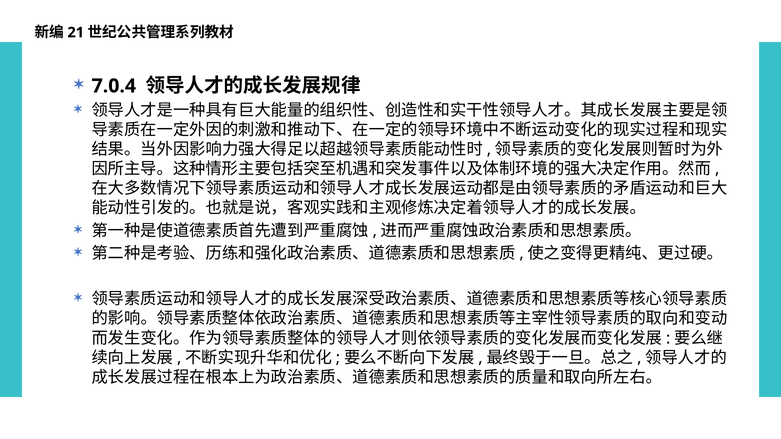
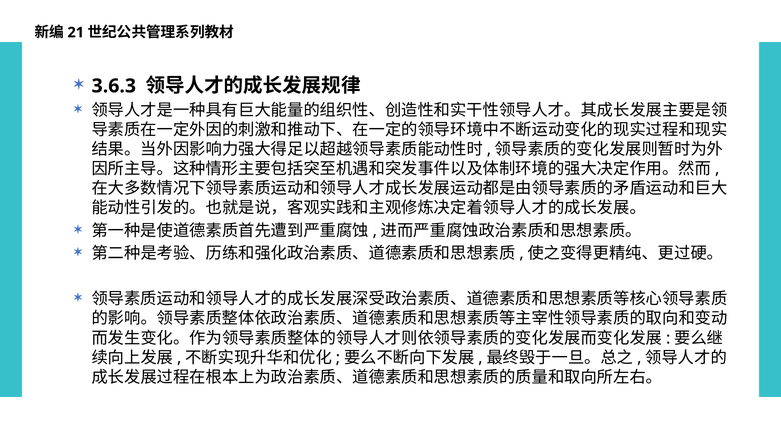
7.0.4: 7.0.4 -> 3.6.3
